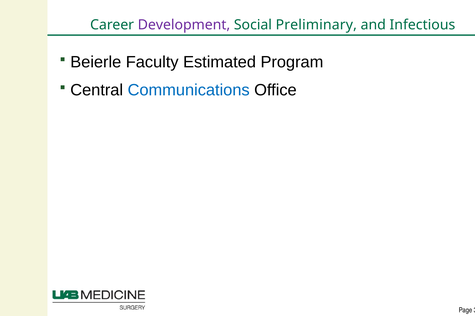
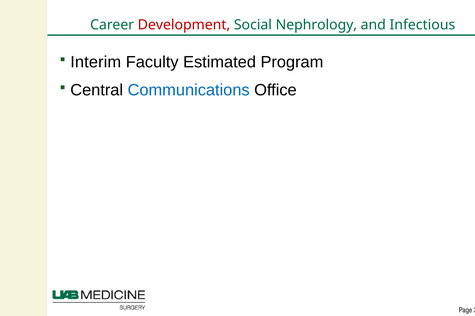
Development colour: purple -> red
Preliminary: Preliminary -> Nephrology
Beierle: Beierle -> Interim
